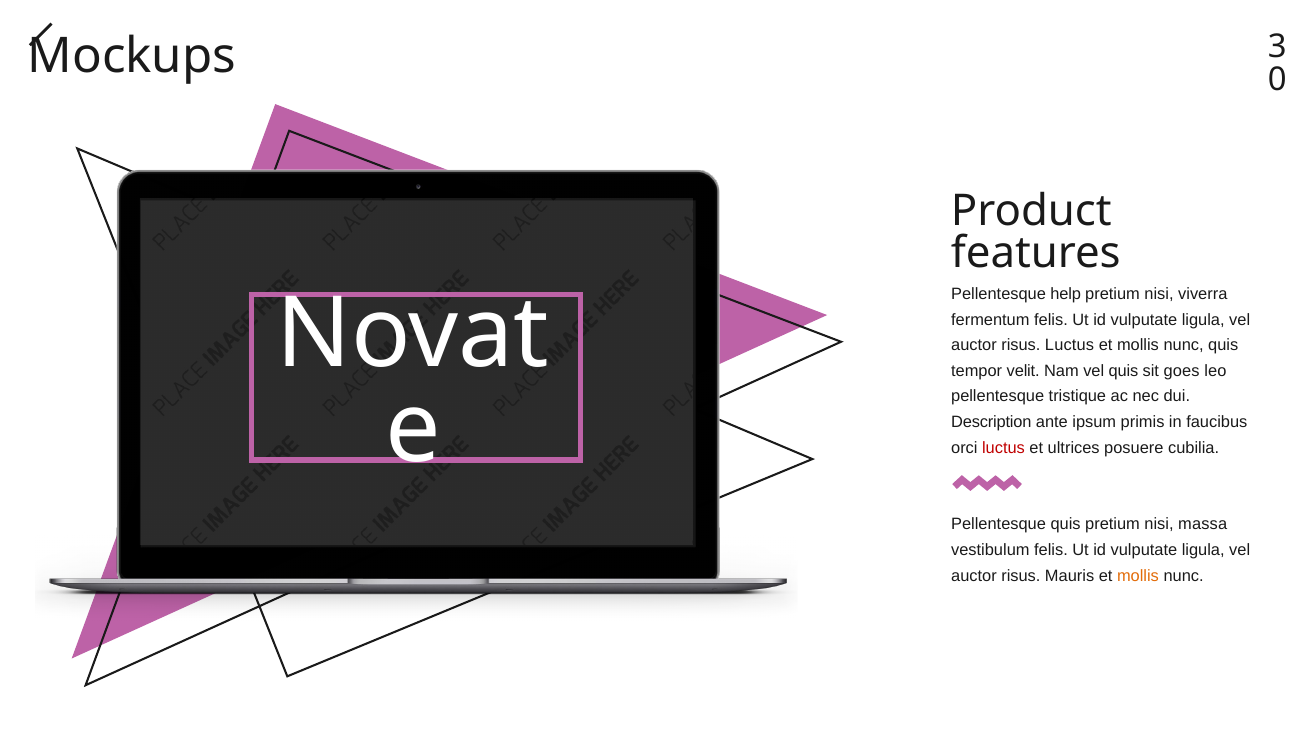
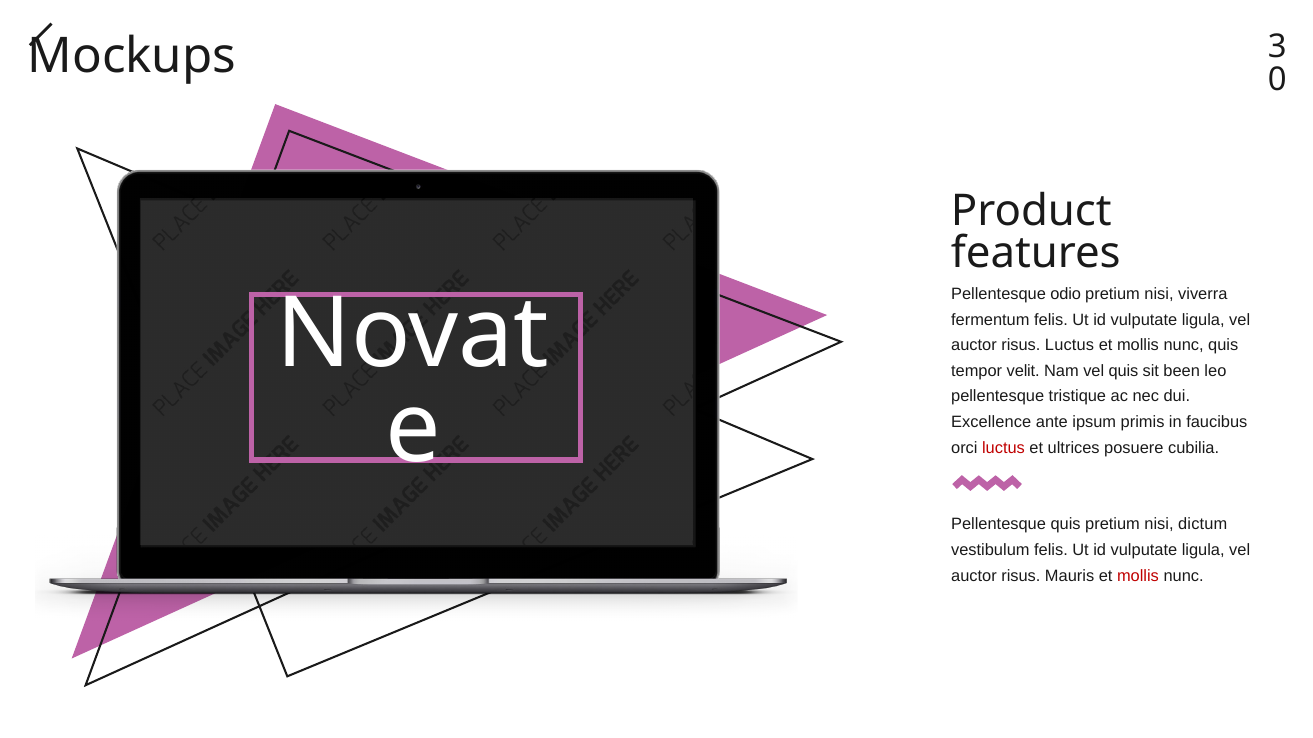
help: help -> odio
goes: goes -> been
Description: Description -> Excellence
massa: massa -> dictum
mollis at (1138, 576) colour: orange -> red
